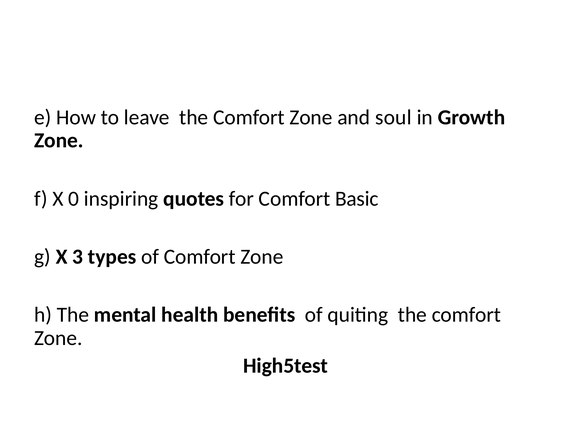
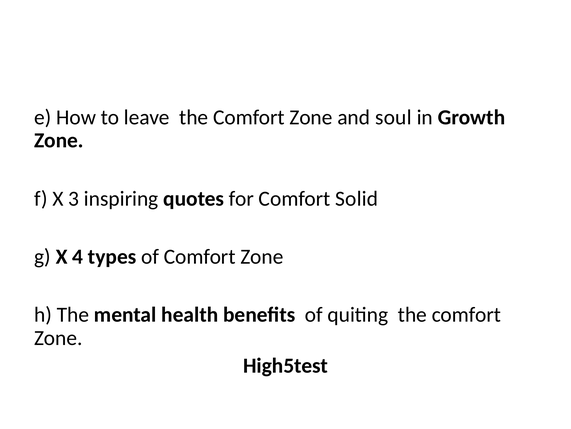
0: 0 -> 3
Basic: Basic -> Solid
3: 3 -> 4
